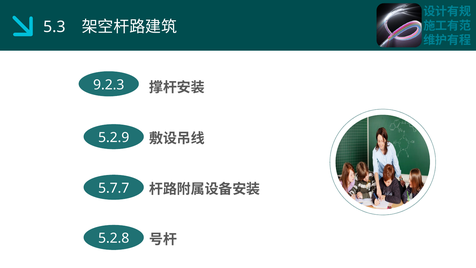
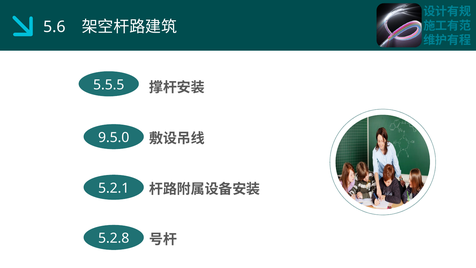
5.3: 5.3 -> 5.6
9.2.3: 9.2.3 -> 5.5.5
5.2.9: 5.2.9 -> 9.5.0
5.7.7: 5.7.7 -> 5.2.1
